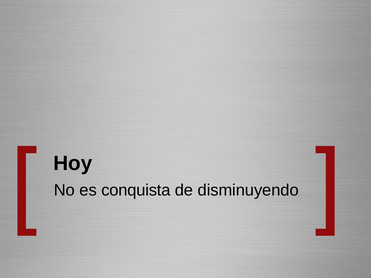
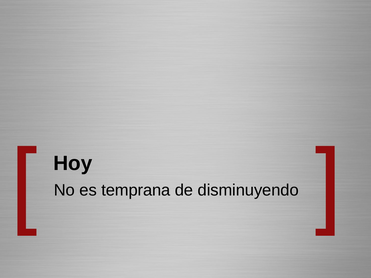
conquista: conquista -> temprana
